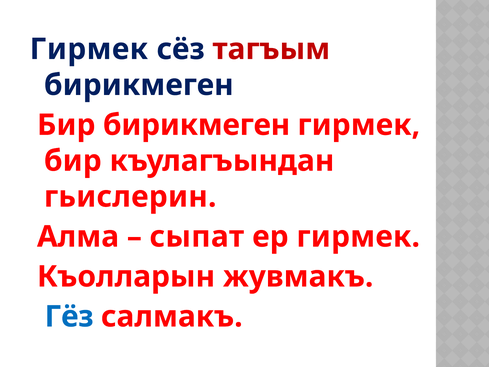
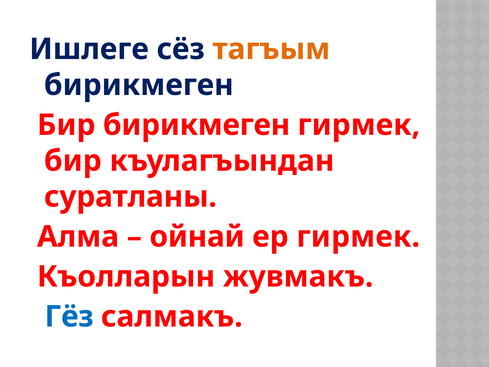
Гирмек at (89, 49): Гирмек -> Ишлеге
тагъым colour: red -> orange
гьислерин: гьислерин -> суратланы
сыпат: сыпат -> ойнай
